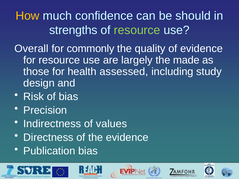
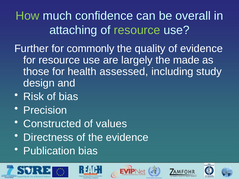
How colour: yellow -> light green
should: should -> overall
strengths: strengths -> attaching
Overall: Overall -> Further
Indirectness: Indirectness -> Constructed
